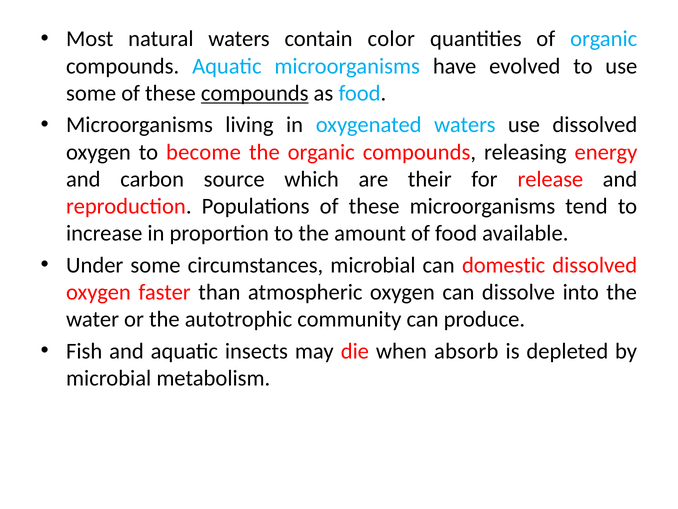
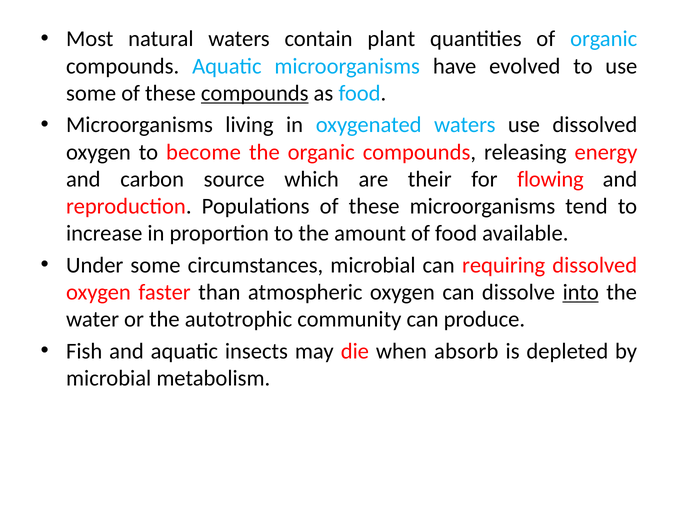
color: color -> plant
release: release -> flowing
domestic: domestic -> requiring
into underline: none -> present
